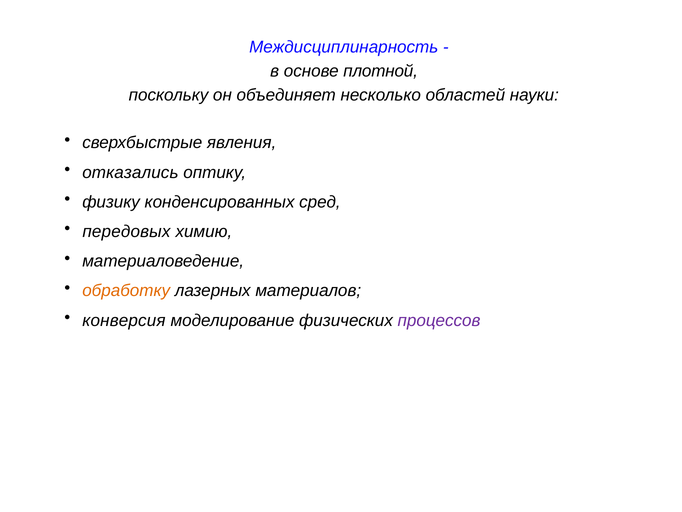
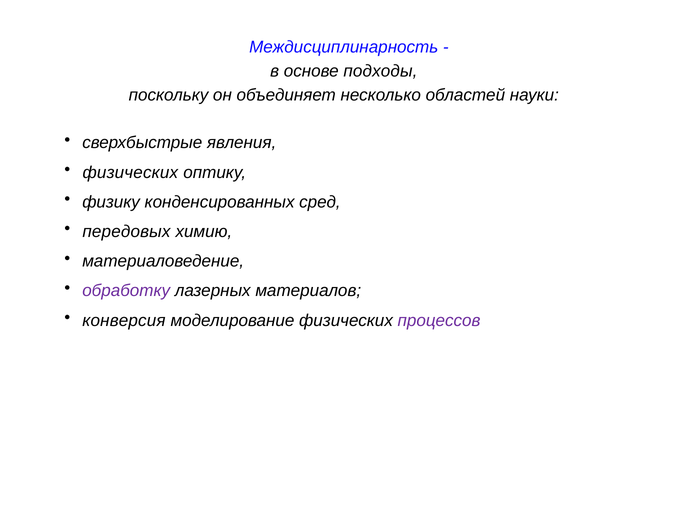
плотной: плотной -> подходы
отказались at (130, 172): отказались -> физических
обработку colour: orange -> purple
